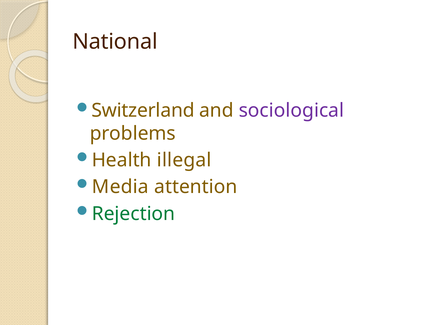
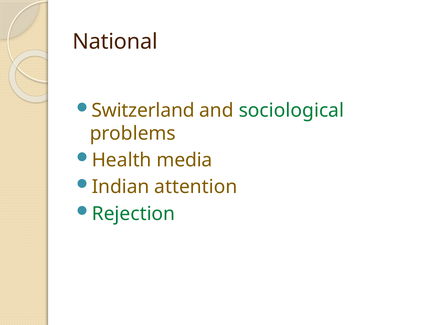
sociological colour: purple -> green
illegal: illegal -> media
Media: Media -> Indian
